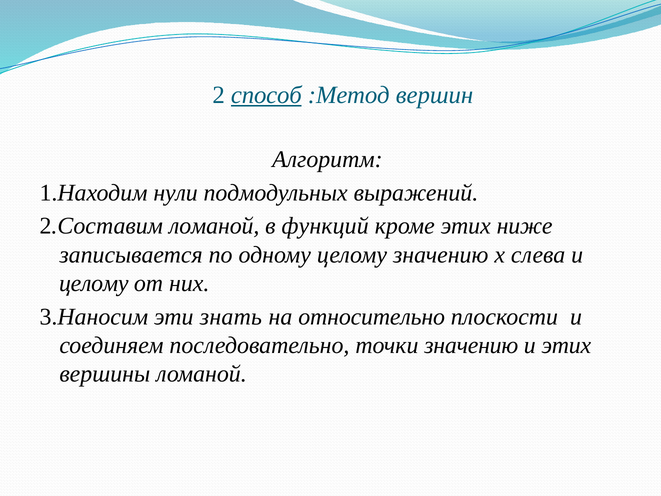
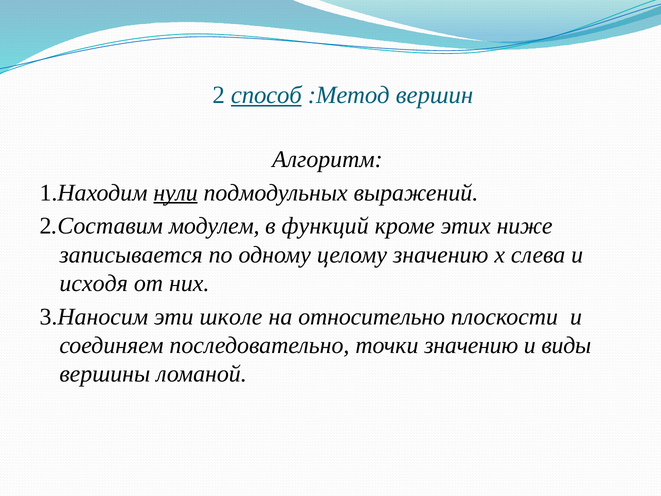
нули underline: none -> present
2.Составим ломаной: ломаной -> модулем
целому at (94, 283): целому -> исходя
знать: знать -> школе
и этих: этих -> виды
